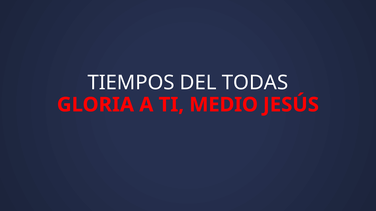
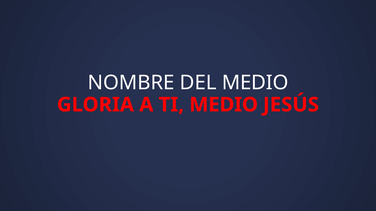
TIEMPOS: TIEMPOS -> NOMBRE
DEL TODAS: TODAS -> MEDIO
